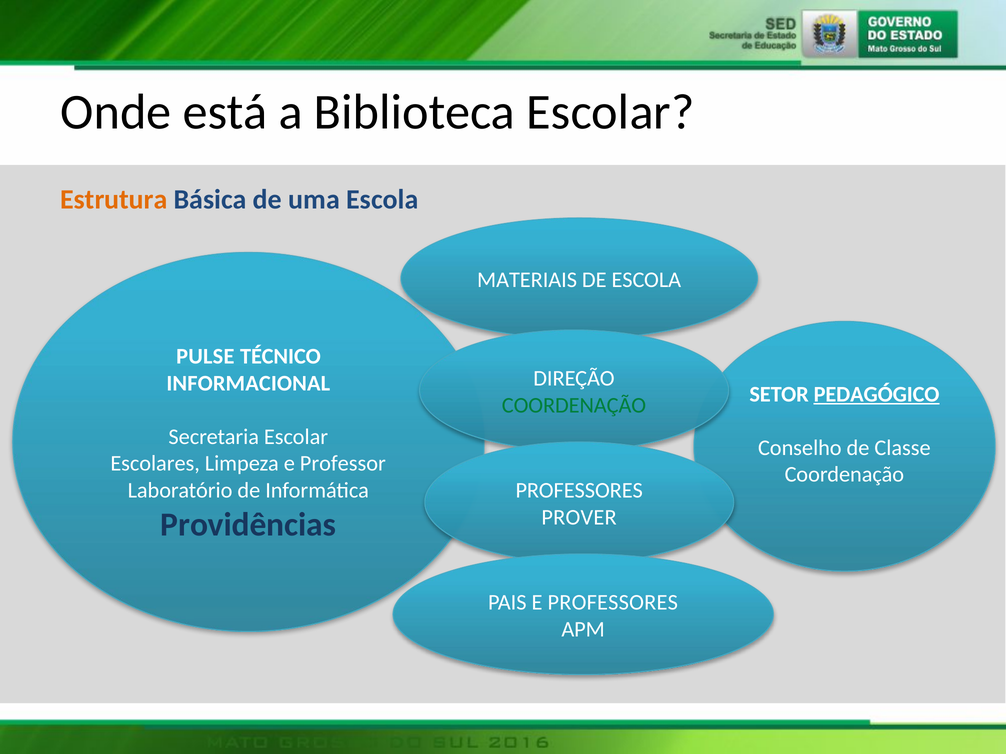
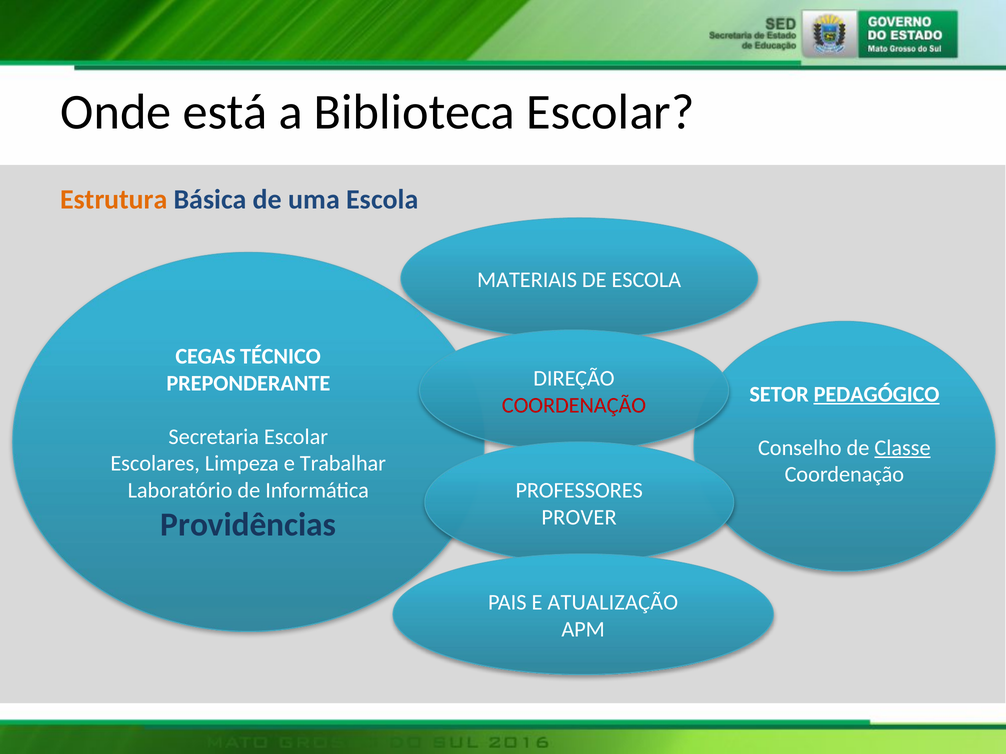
PULSE: PULSE -> CEGAS
INFORMACIONAL: INFORMACIONAL -> PREPONDERANTE
COORDENAÇÃO at (574, 406) colour: green -> red
Classe underline: none -> present
Professor: Professor -> Trabalhar
E PROFESSORES: PROFESSORES -> ATUALIZAÇÃO
